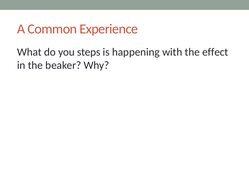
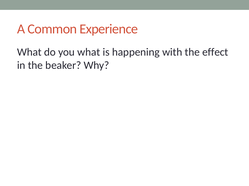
you steps: steps -> what
